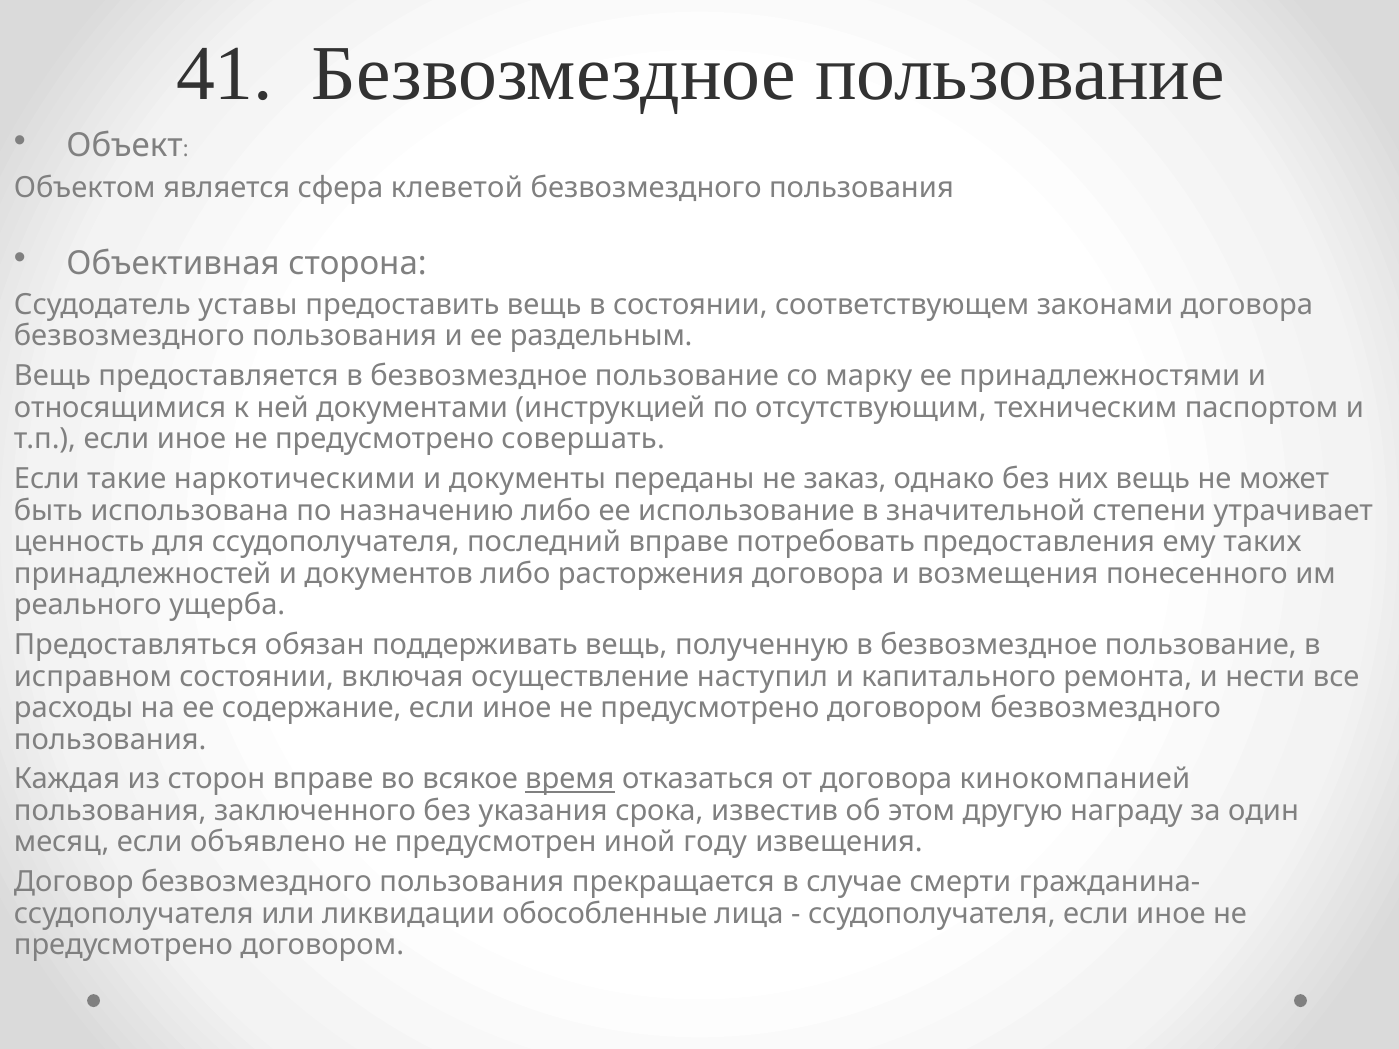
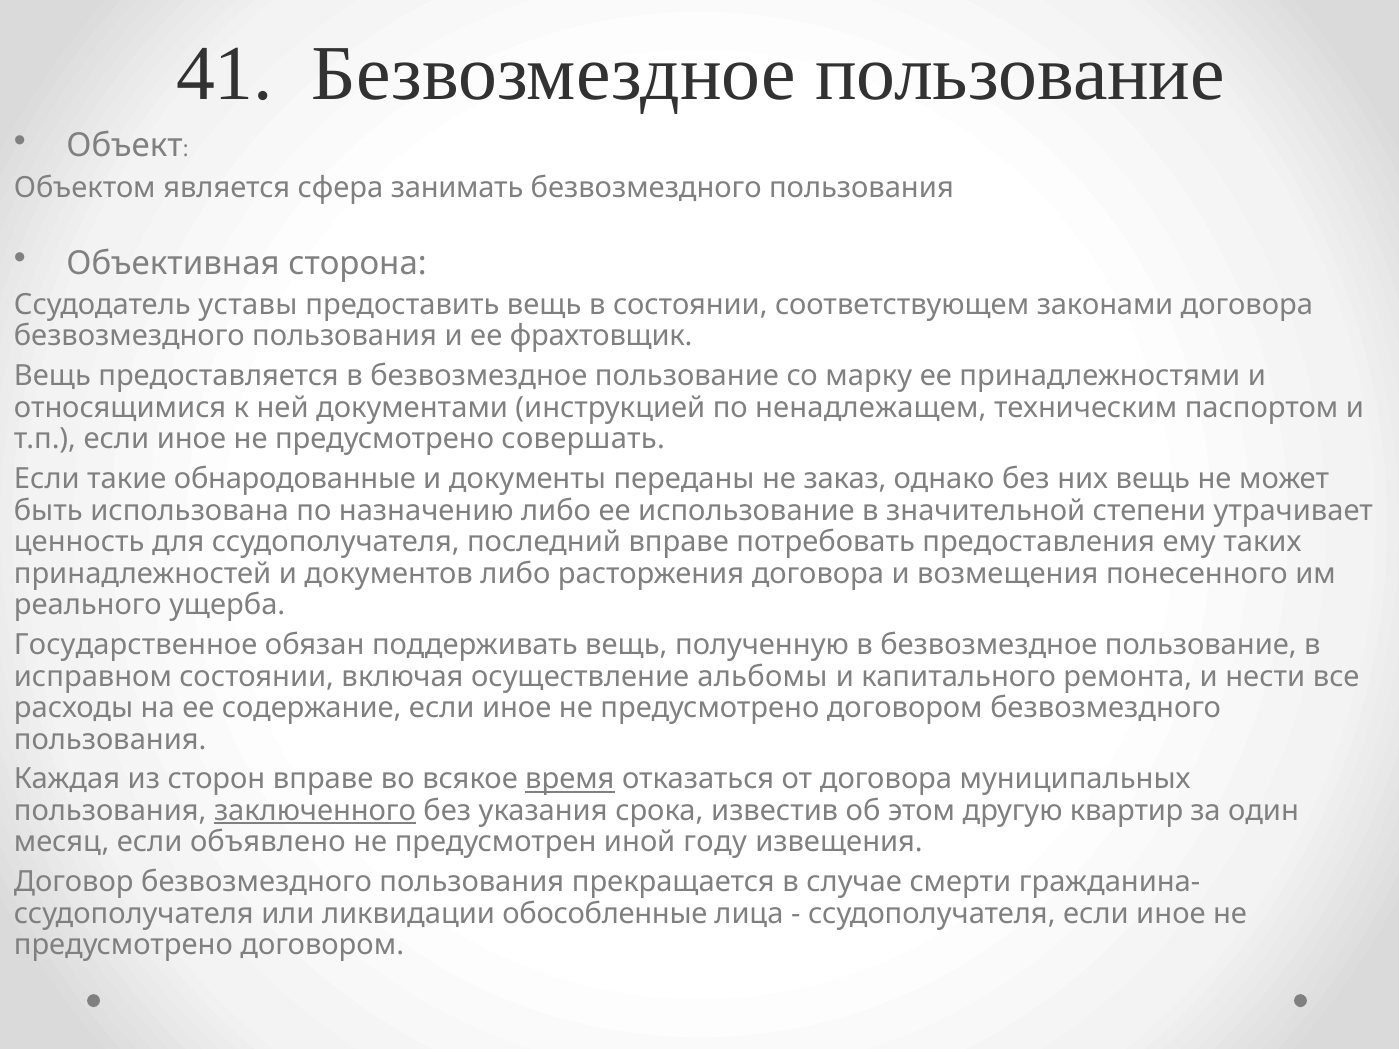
клеветой: клеветой -> занимать
раздельным: раздельным -> фрахтовщик
отсутствующим: отсутствующим -> ненадлежащем
наркотическими: наркотическими -> обнародованные
Предоставляться: Предоставляться -> Государственное
наступил: наступил -> альбомы
кинокомпанией: кинокомпанией -> муниципальных
заключенного underline: none -> present
награду: награду -> квартир
